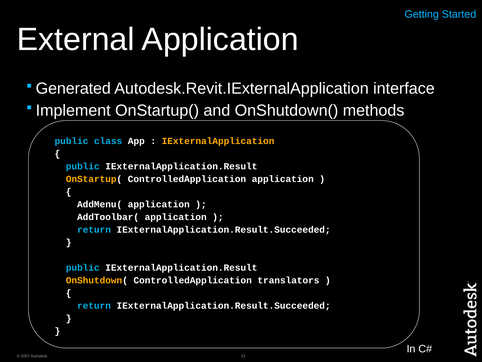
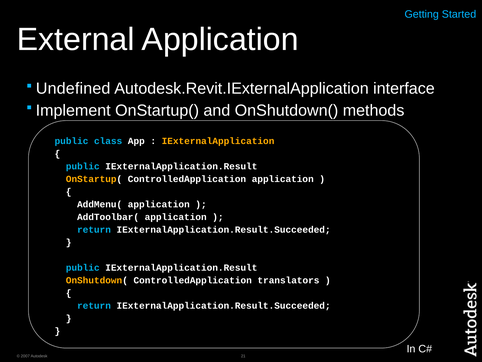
Generated: Generated -> Undefined
